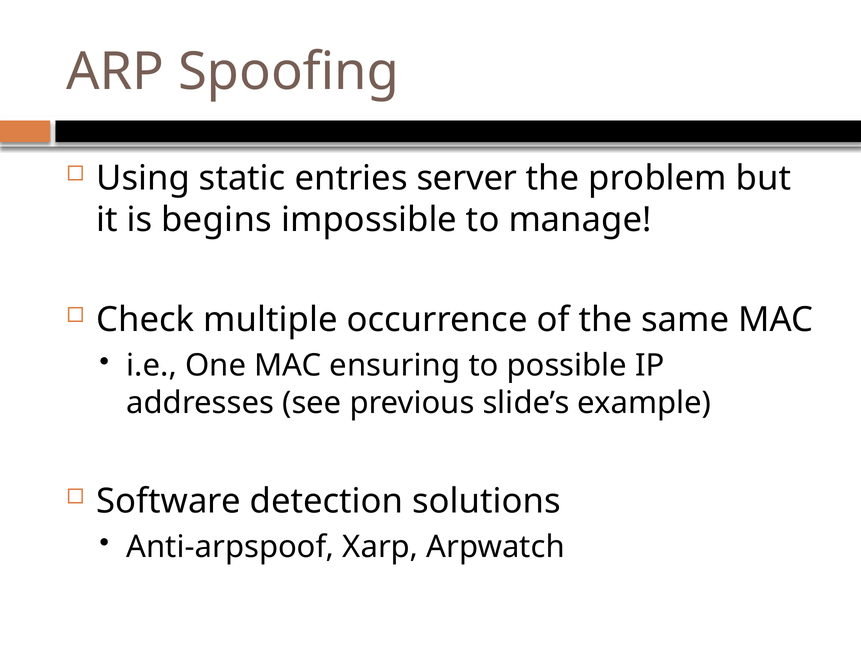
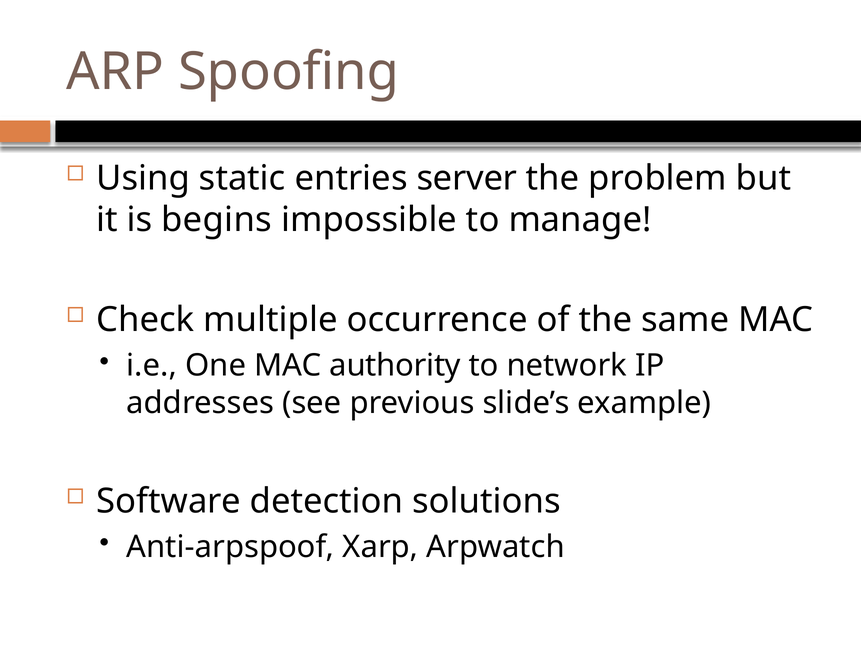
ensuring: ensuring -> authority
possible: possible -> network
